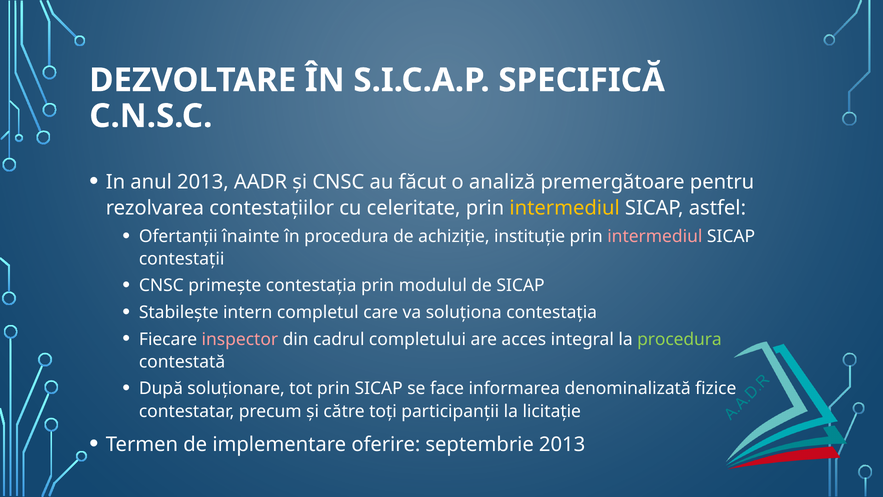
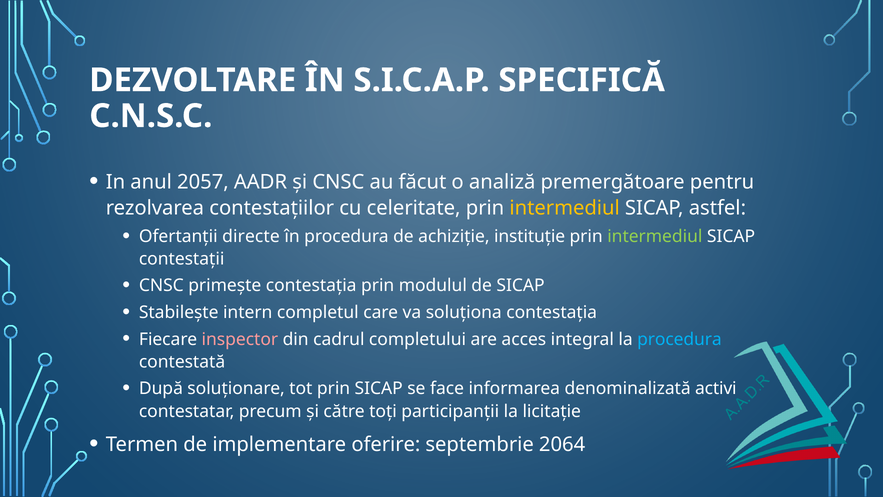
anul 2013: 2013 -> 2057
înainte: înainte -> directe
intermediul at (655, 236) colour: pink -> light green
procedura at (679, 339) colour: light green -> light blue
fizice: fizice -> activi
septembrie 2013: 2013 -> 2064
